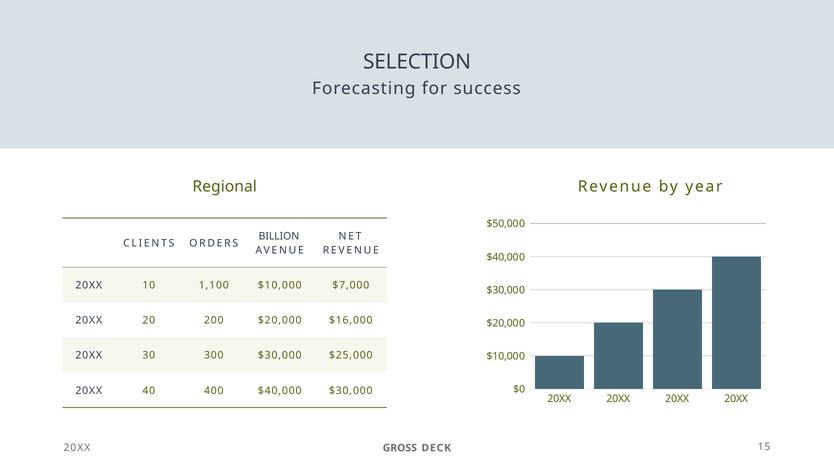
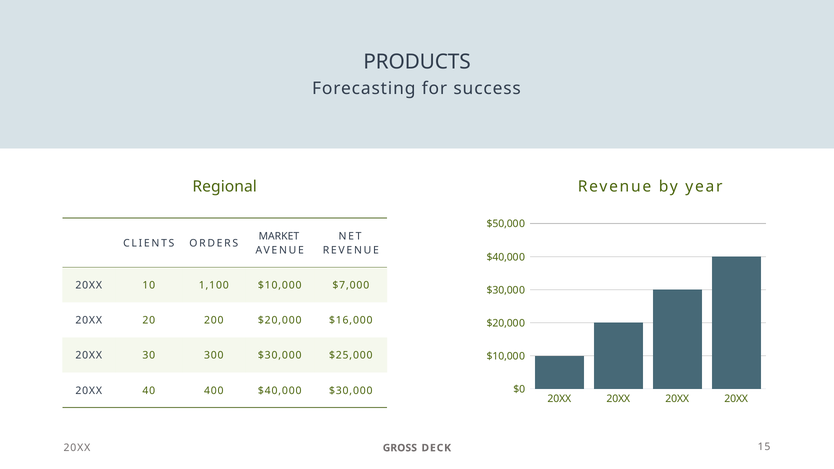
SELECTION: SELECTION -> PRODUCTS
BILLION: BILLION -> MARKET
